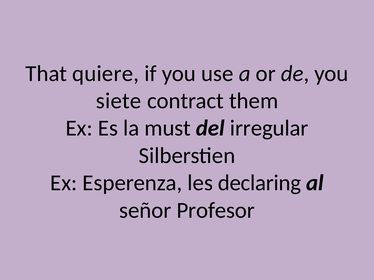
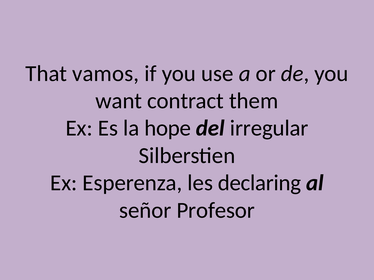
quiere: quiere -> vamos
siete: siete -> want
must: must -> hope
